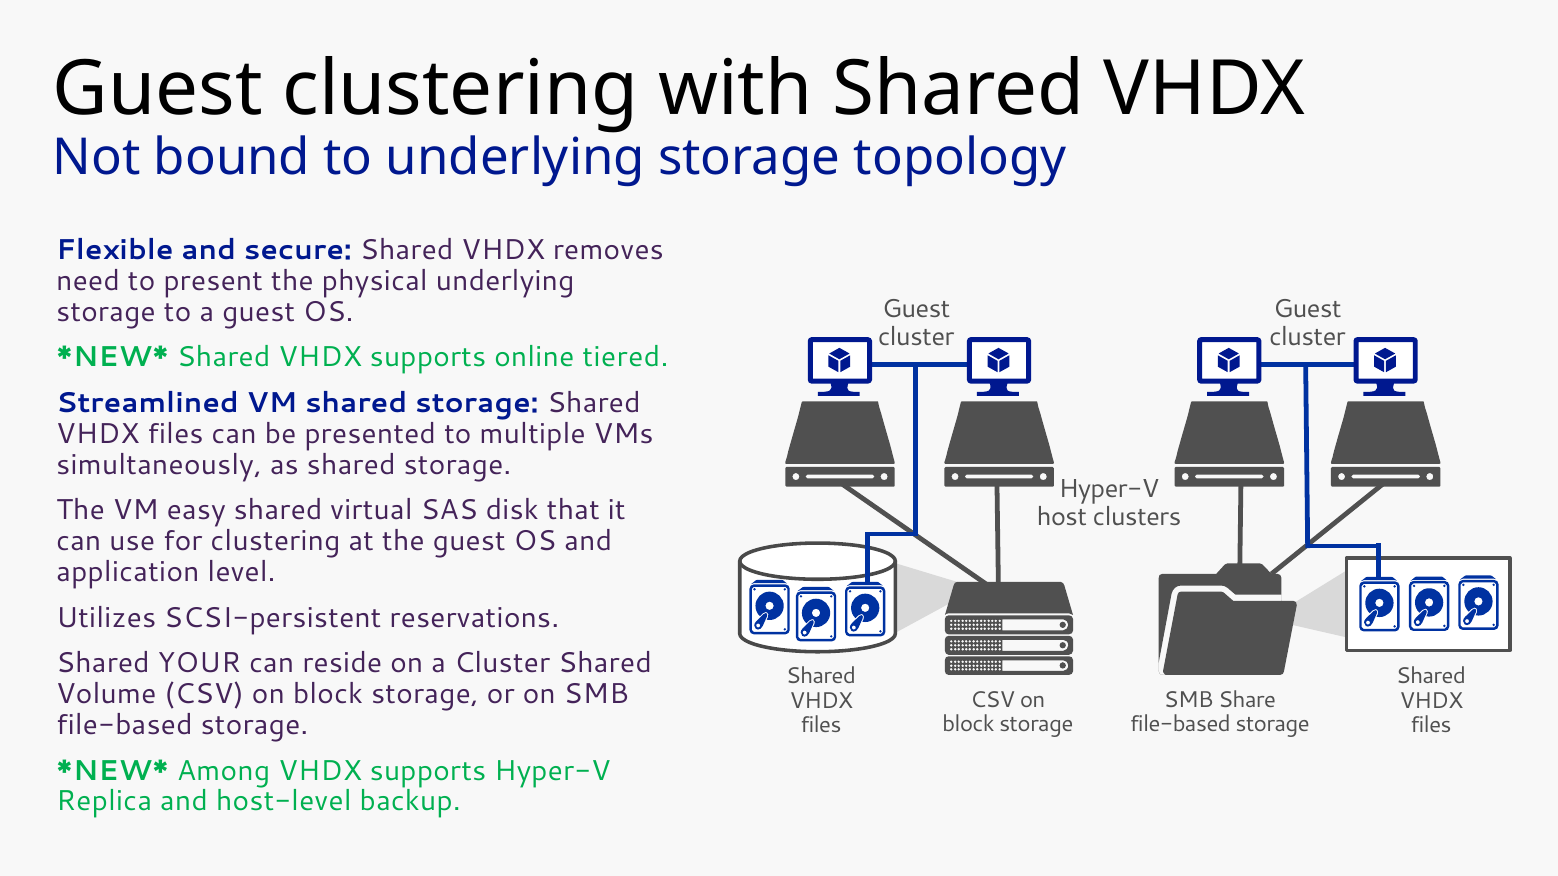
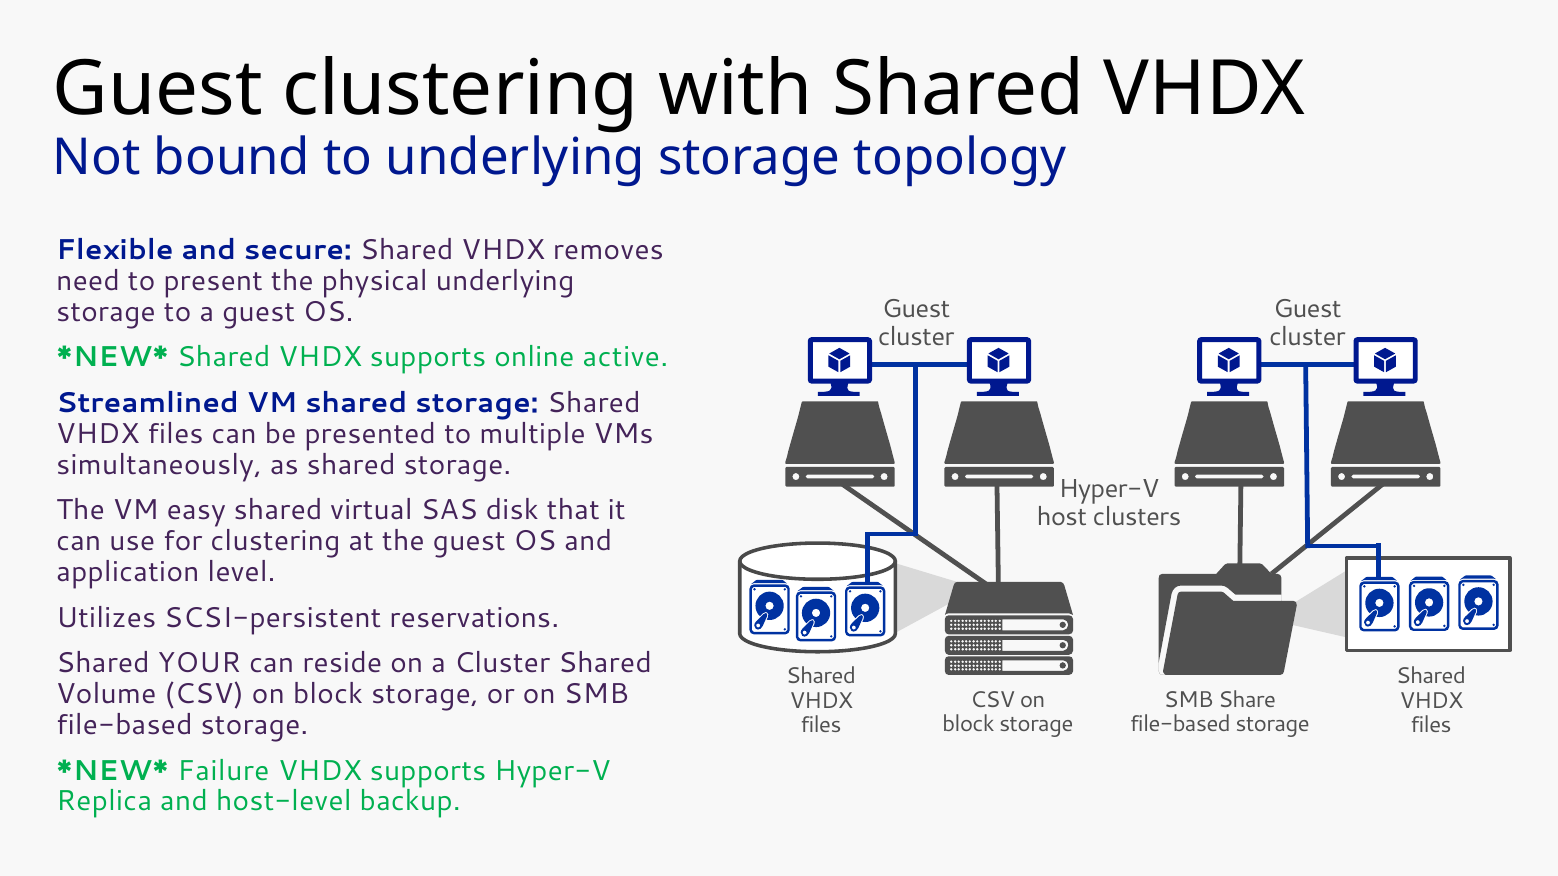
tiered: tiered -> active
Among: Among -> Failure
